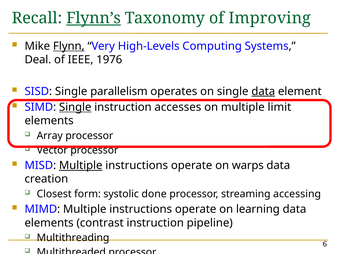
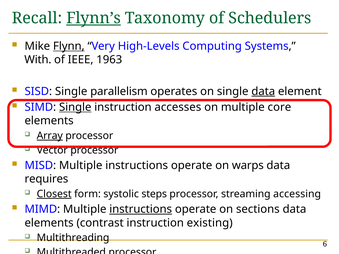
Improving: Improving -> Schedulers
Deal: Deal -> With
1976: 1976 -> 1963
limit: limit -> core
Array underline: none -> present
Multiple at (81, 166) underline: present -> none
creation: creation -> requires
Closest underline: none -> present
done: done -> steps
instructions at (141, 209) underline: none -> present
learning: learning -> sections
pipeline: pipeline -> existing
